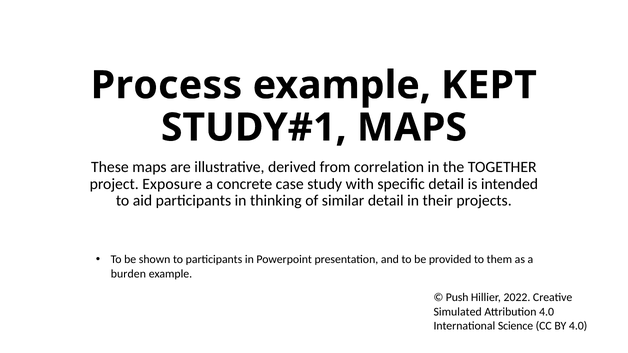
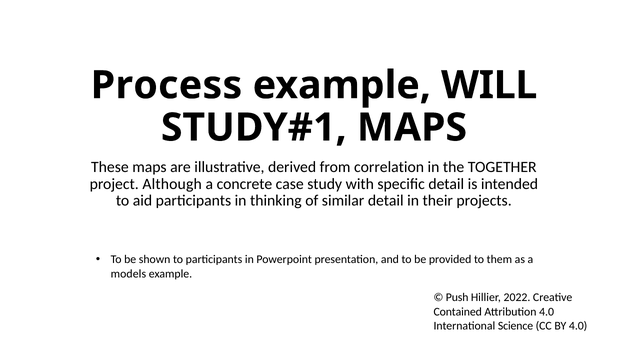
KEPT: KEPT -> WILL
Exposure: Exposure -> Although
burden: burden -> models
Simulated: Simulated -> Contained
